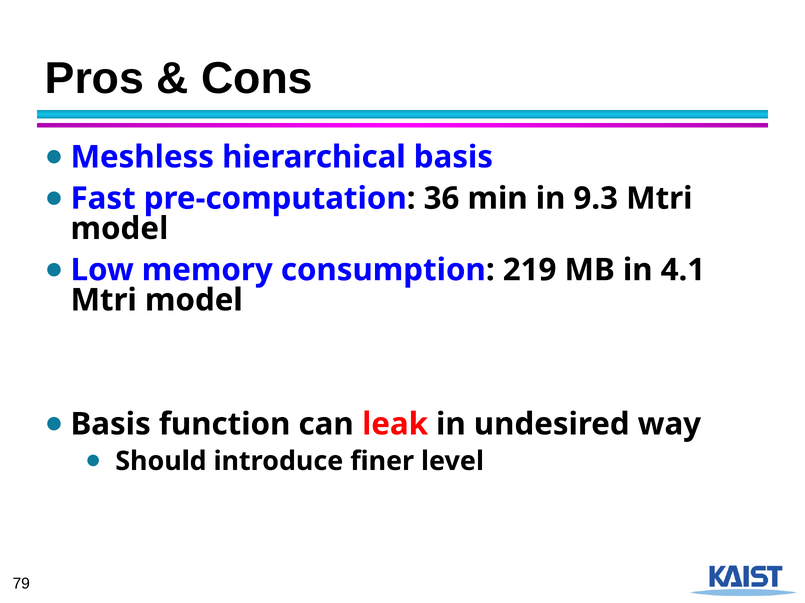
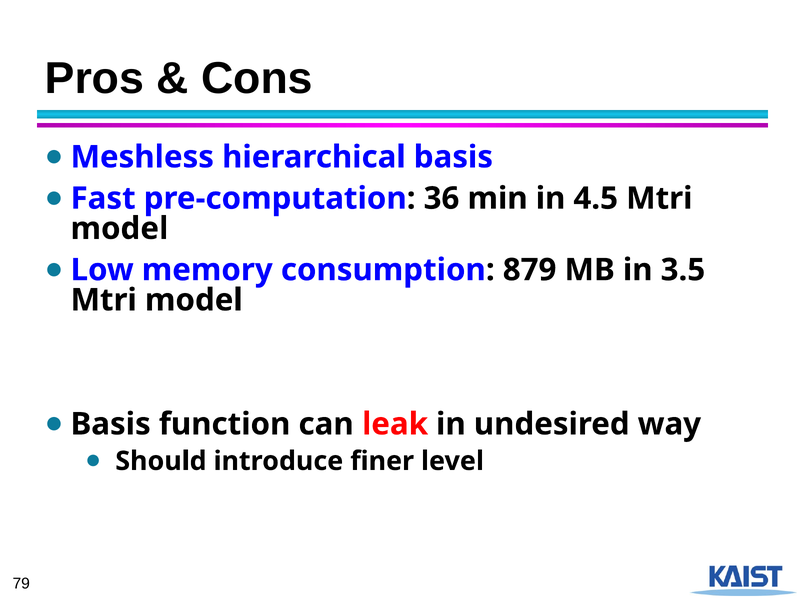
9.3: 9.3 -> 4.5
219: 219 -> 879
4.1: 4.1 -> 3.5
